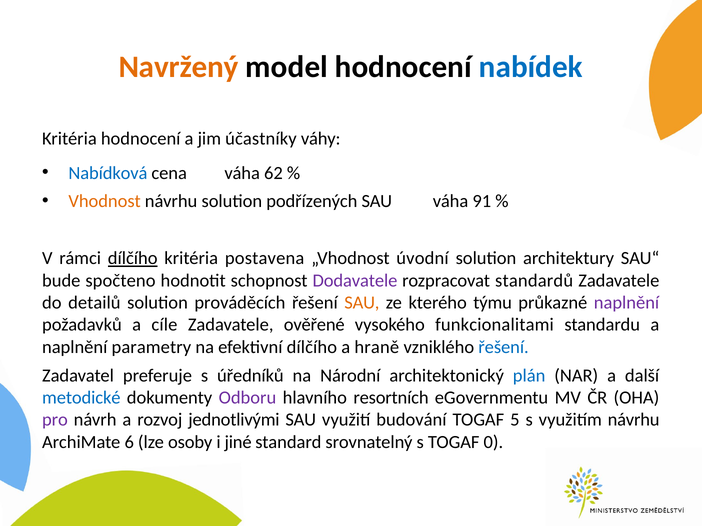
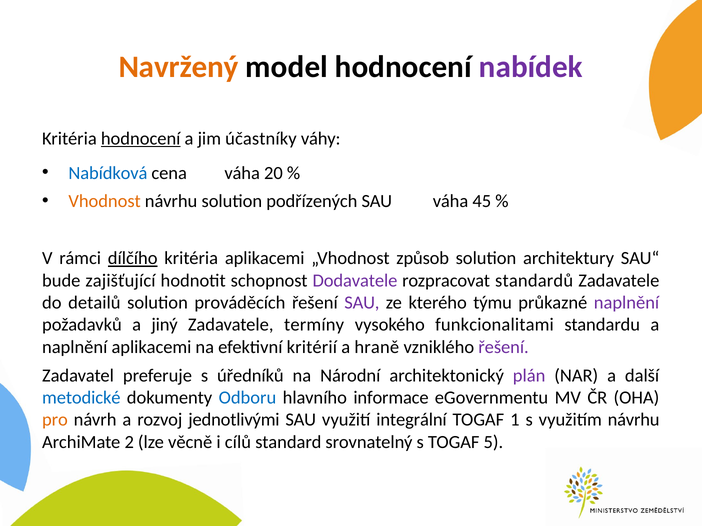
nabídek colour: blue -> purple
hodnocení at (141, 139) underline: none -> present
62: 62 -> 20
91: 91 -> 45
kritéria postavena: postavena -> aplikacemi
úvodní: úvodní -> způsob
spočteno: spočteno -> zajišťující
SAU at (362, 303) colour: orange -> purple
cíle: cíle -> jiný
ověřené: ověřené -> termíny
naplnění parametry: parametry -> aplikacemi
efektivní dílčího: dílčího -> kritérií
řešení at (504, 347) colour: blue -> purple
plán colour: blue -> purple
Odboru colour: purple -> blue
resortních: resortních -> informace
pro colour: purple -> orange
budování: budování -> integrální
5: 5 -> 1
6: 6 -> 2
osoby: osoby -> věcně
jiné: jiné -> cílů
0: 0 -> 5
